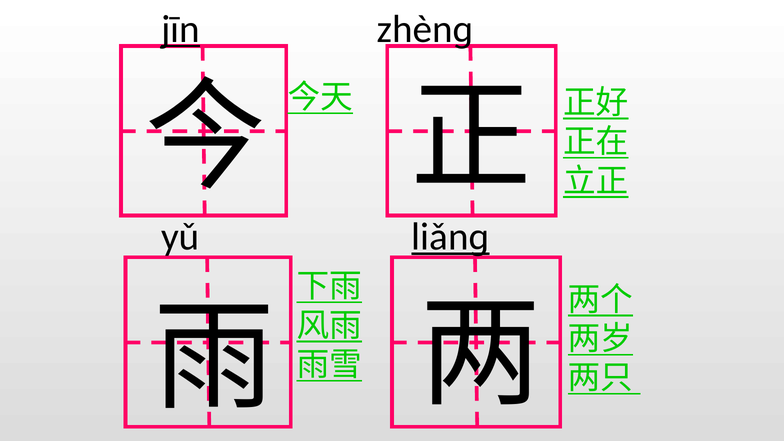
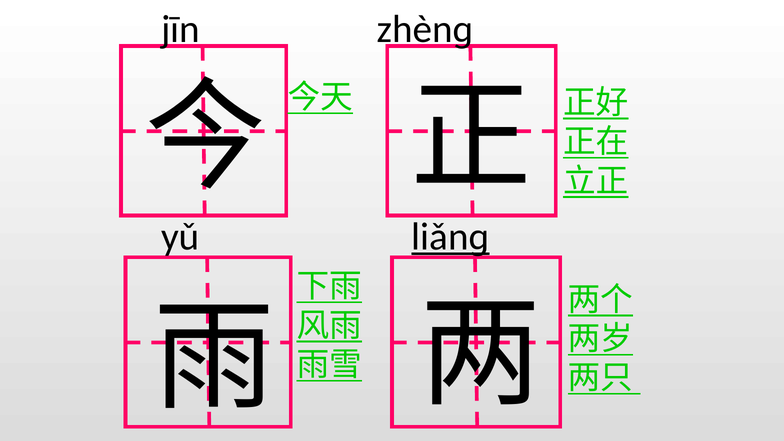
jīn underline: present -> none
